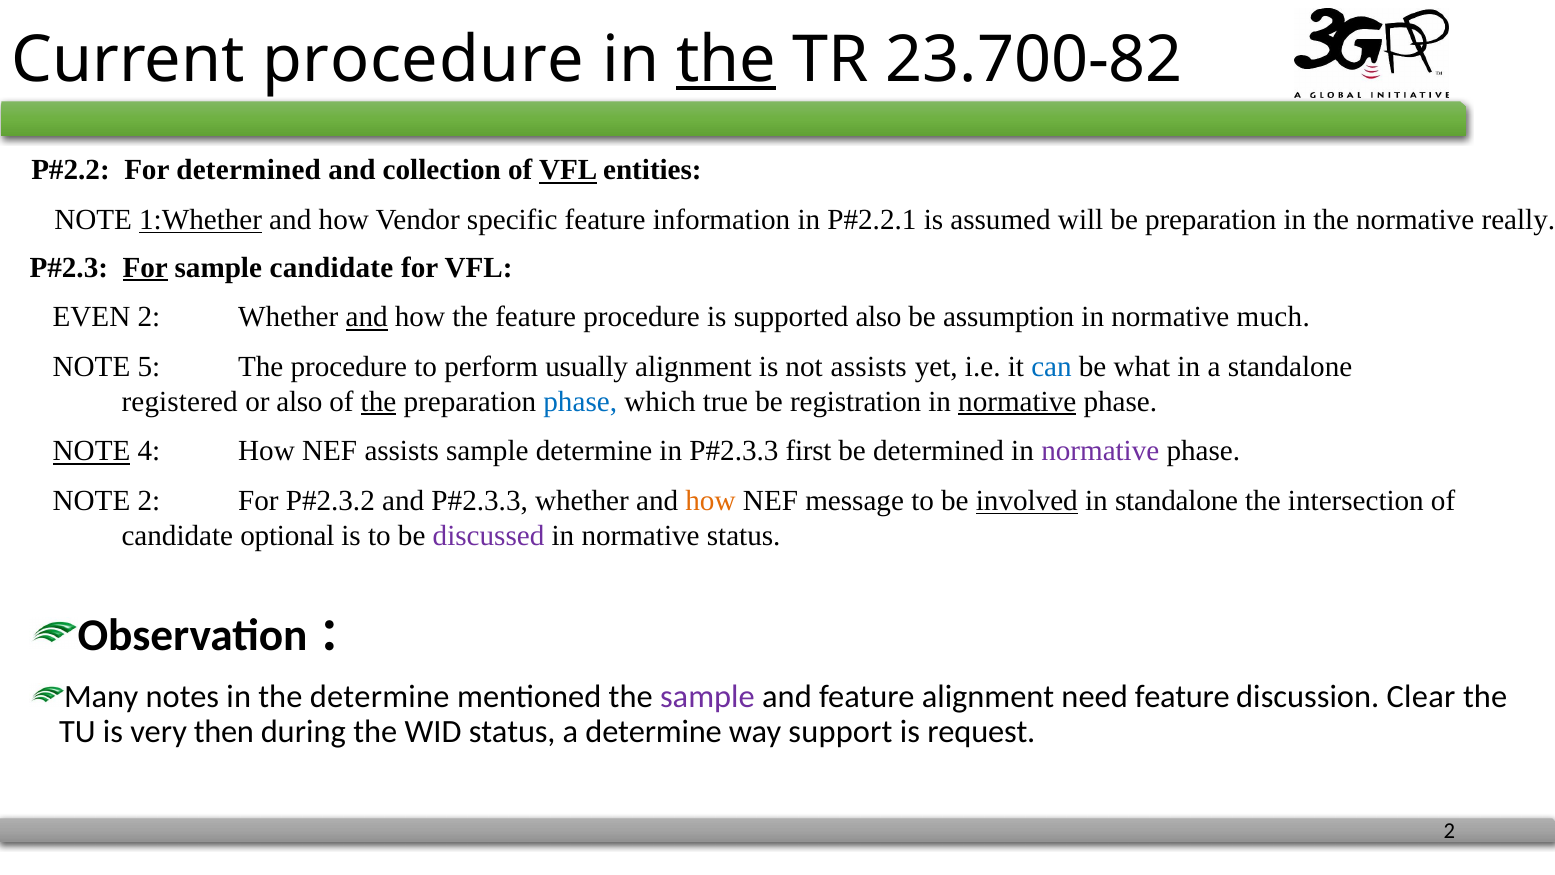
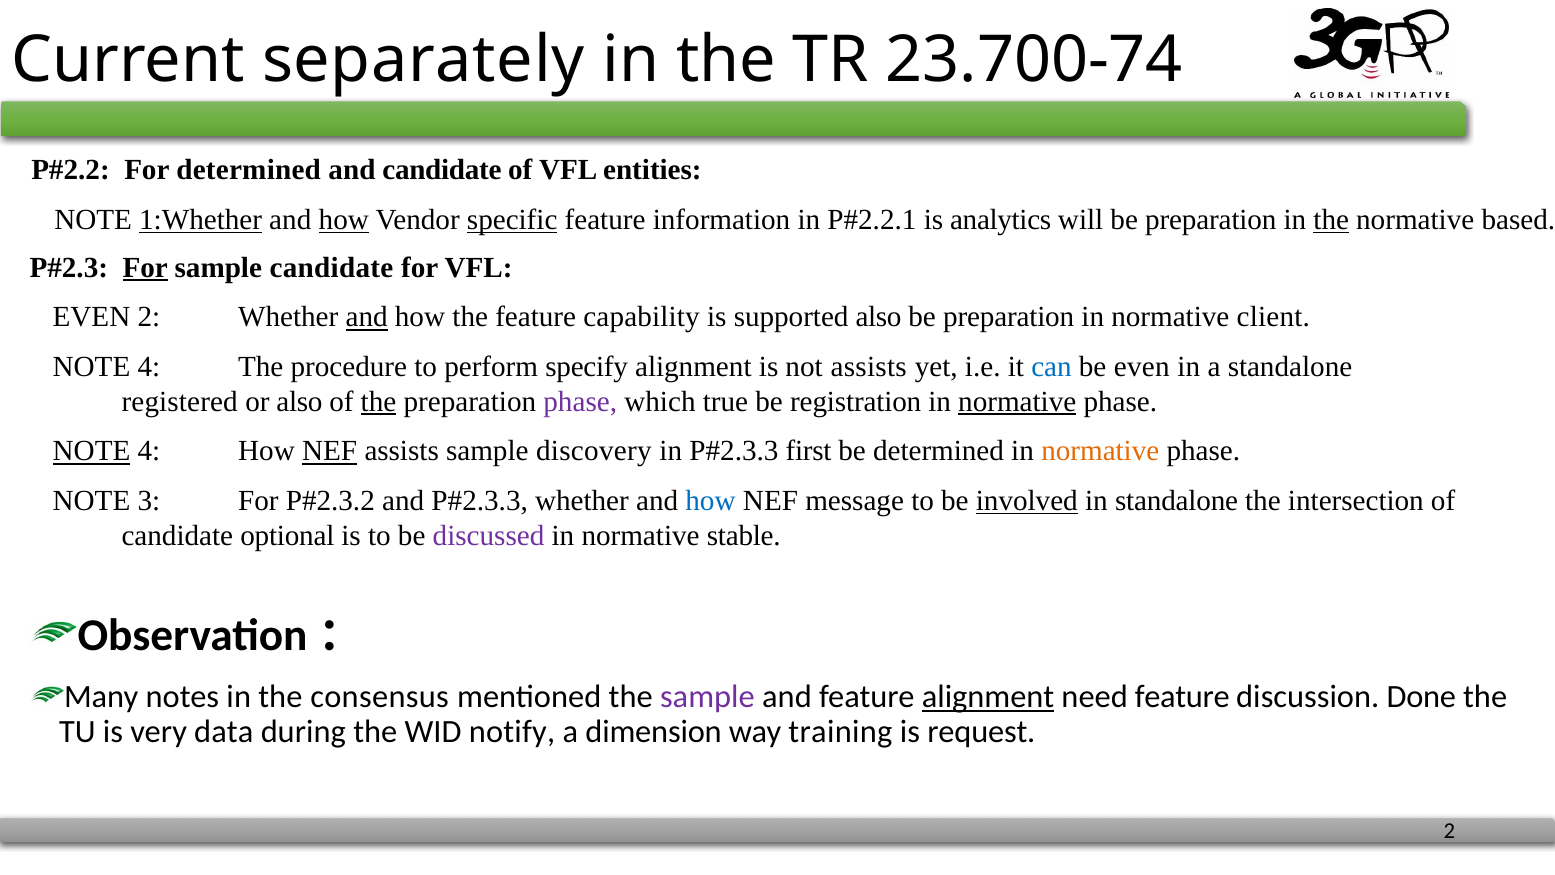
Current procedure: procedure -> separately
the at (726, 60) underline: present -> none
23.700-82: 23.700-82 -> 23.700-74
and collection: collection -> candidate
VFL at (568, 170) underline: present -> none
how at (344, 220) underline: none -> present
specific underline: none -> present
assumed: assumed -> analytics
the at (1331, 220) underline: none -> present
really: really -> based
feature procedure: procedure -> capability
assumption at (1009, 317): assumption -> preparation
much: much -> client
5 at (149, 367): 5 -> 4
usually: usually -> specify
be what: what -> even
phase at (580, 402) colour: blue -> purple
NEF at (330, 451) underline: none -> present
sample determine: determine -> discovery
normative at (1100, 451) colour: purple -> orange
NOTE 2: 2 -> 3
how at (710, 501) colour: orange -> blue
normative status: status -> stable
the determine: determine -> consensus
alignment at (988, 697) underline: none -> present
Clear: Clear -> Done
then: then -> data
WID status: status -> notify
a determine: determine -> dimension
support: support -> training
